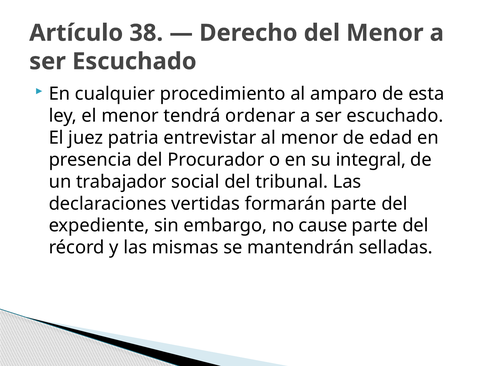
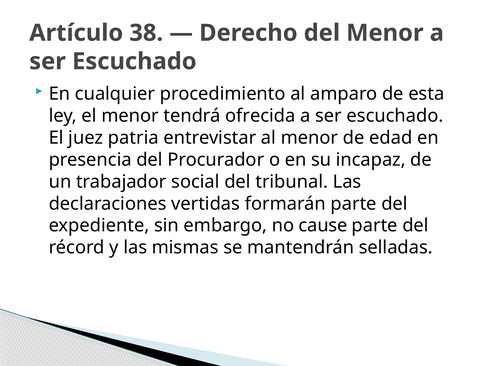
ordenar: ordenar -> ofrecida
integral: integral -> incapaz
